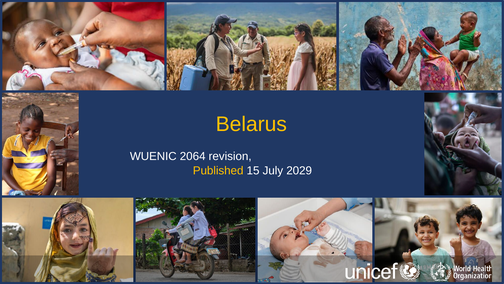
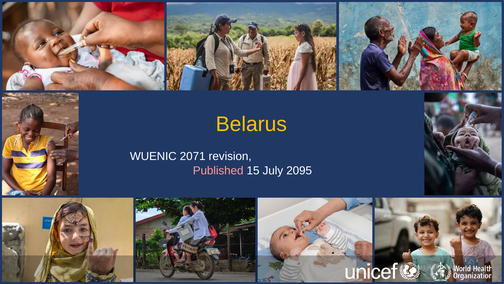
2064: 2064 -> 2071
Published colour: yellow -> pink
2029: 2029 -> 2095
